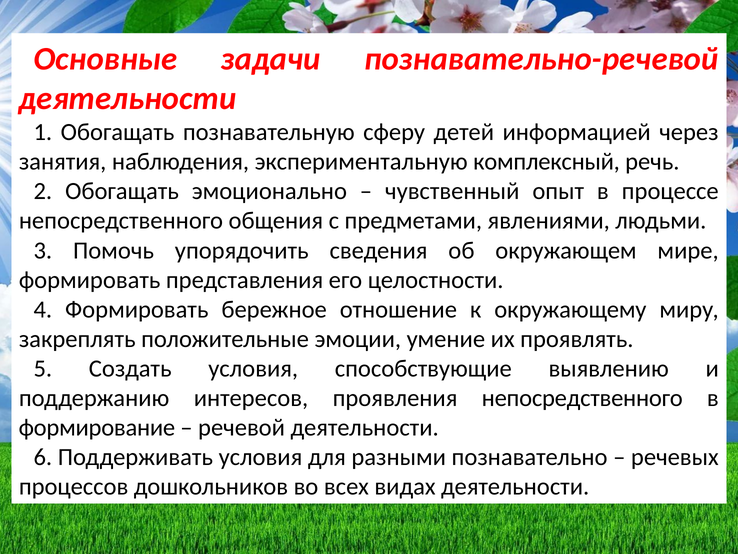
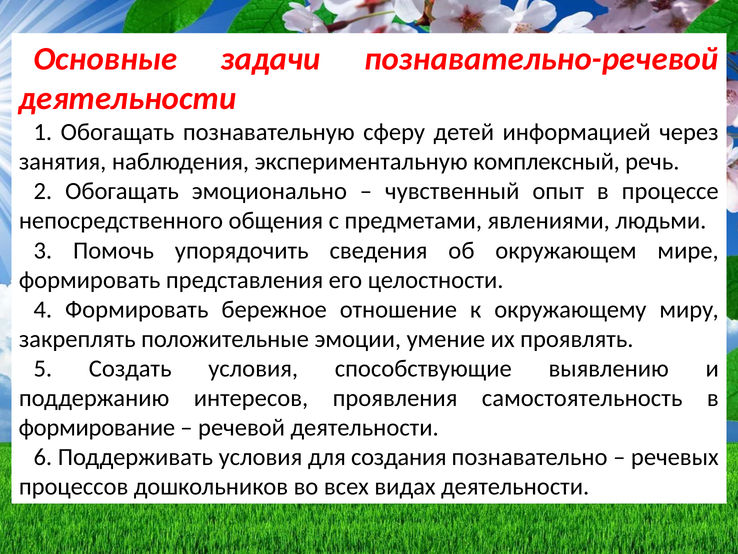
проявления непосредственного: непосредственного -> самостоятельность
разными: разными -> создания
